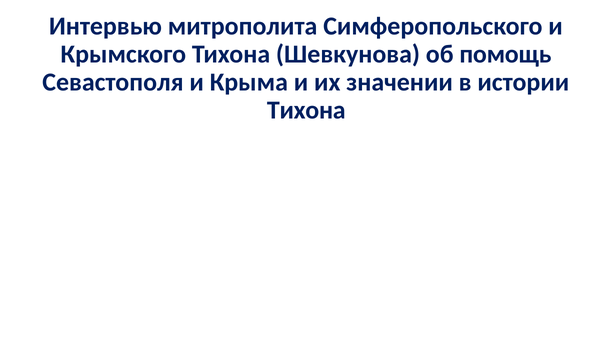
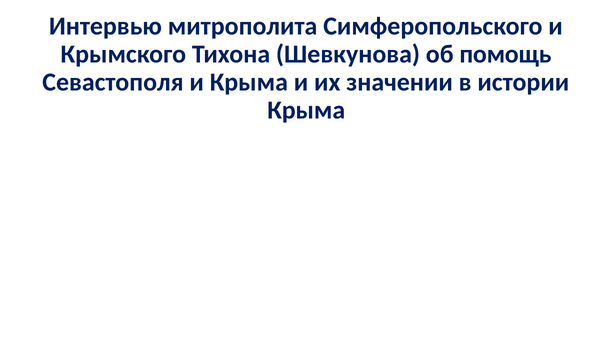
Тихона at (306, 110): Тихона -> Крыма
